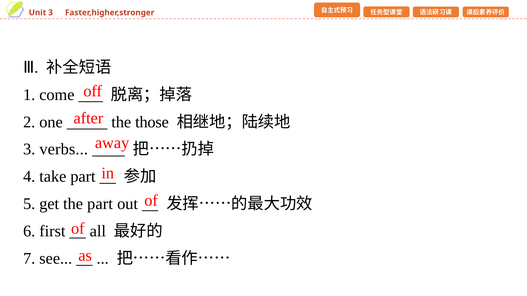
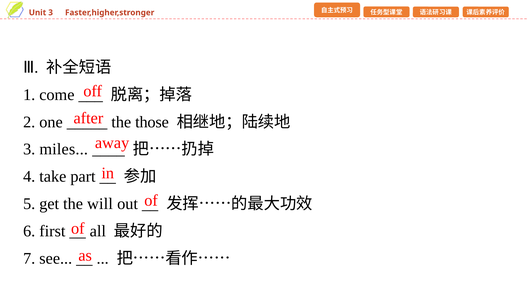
verbs: verbs -> miles
the part: part -> will
